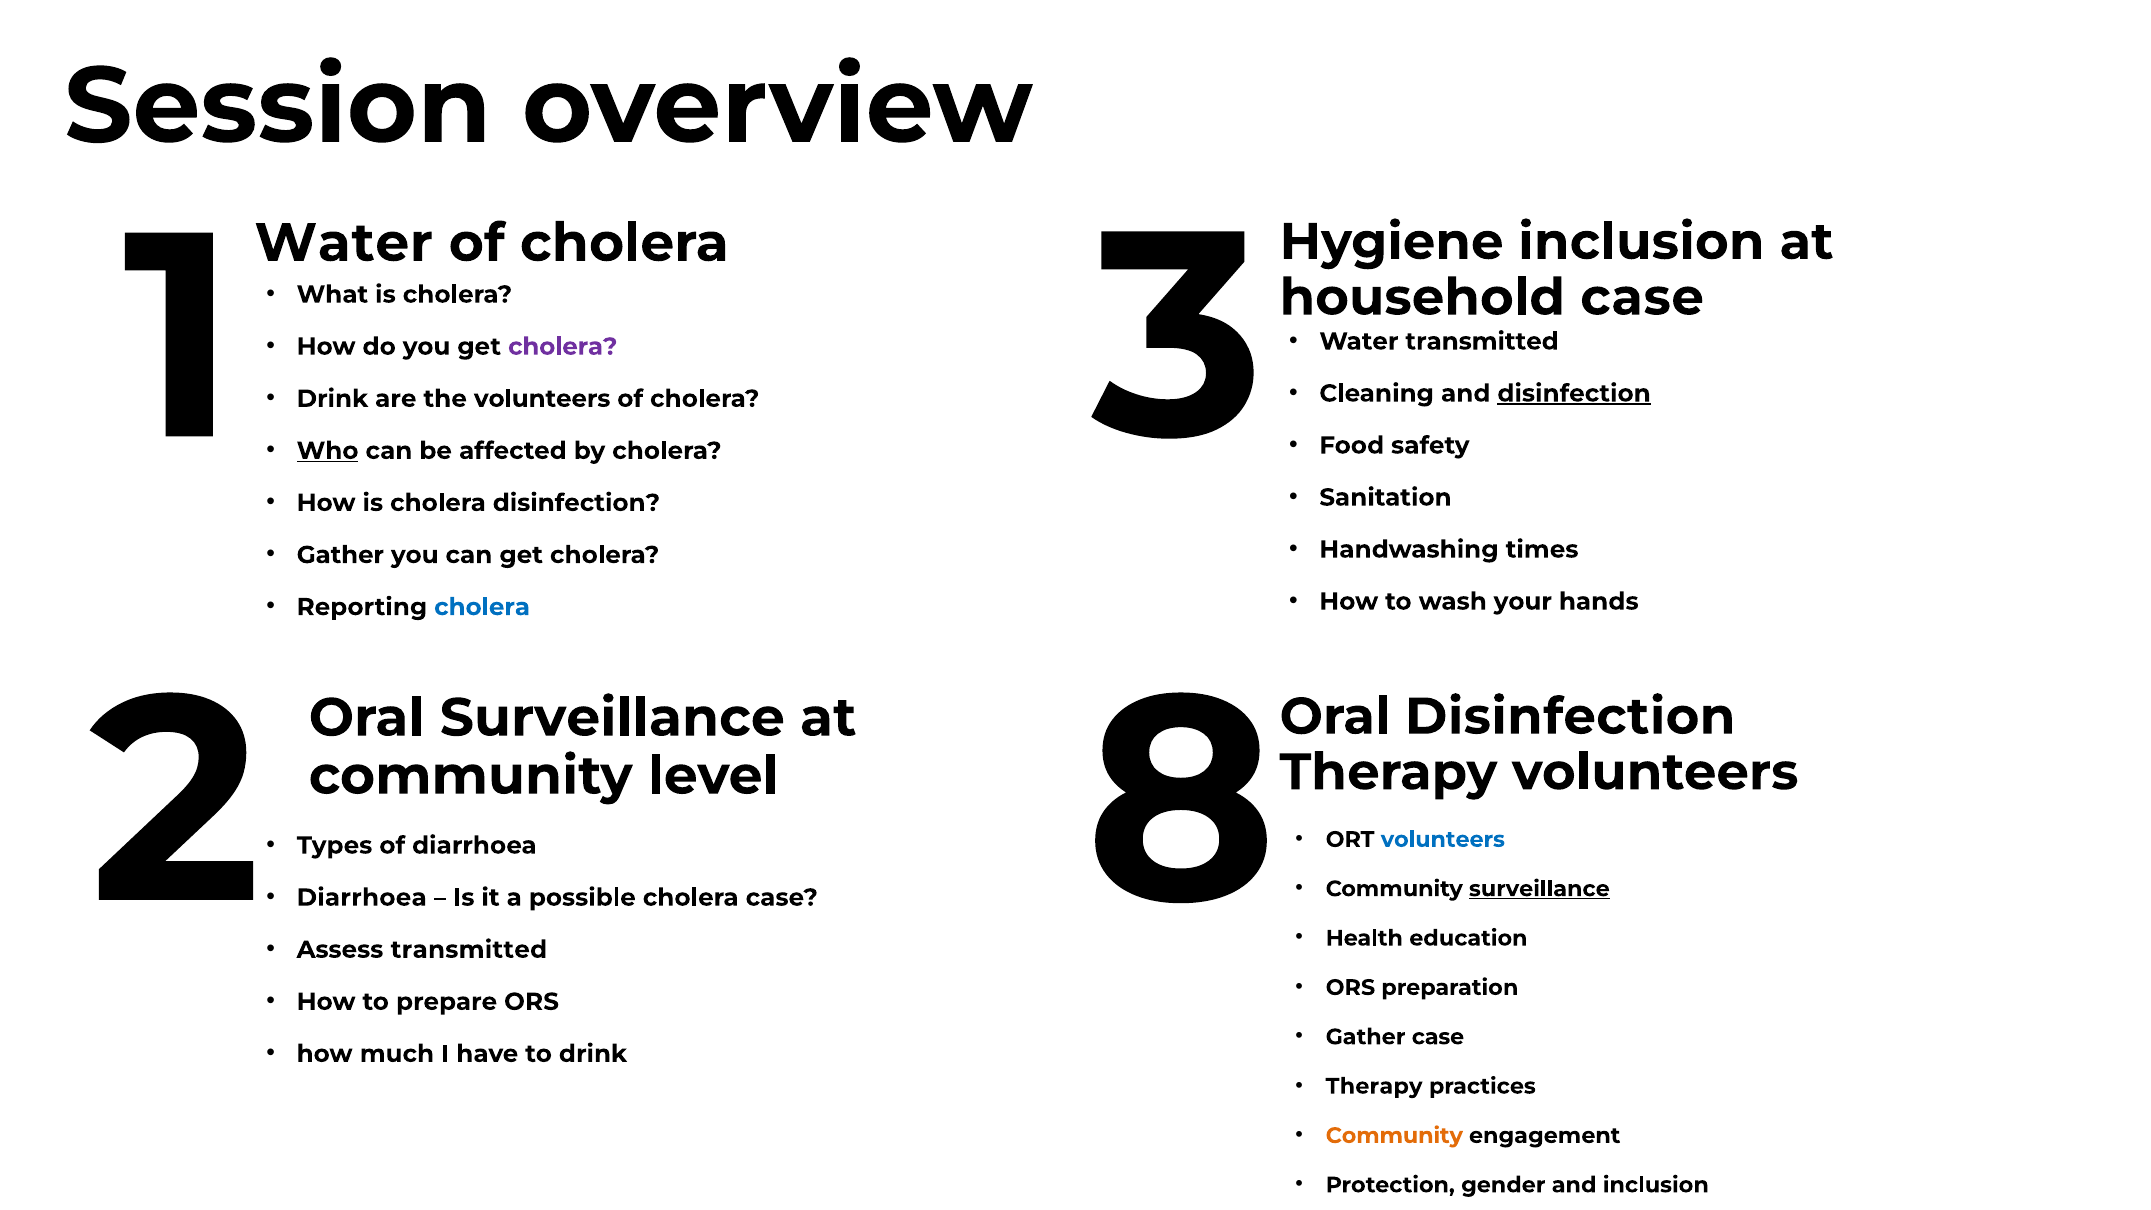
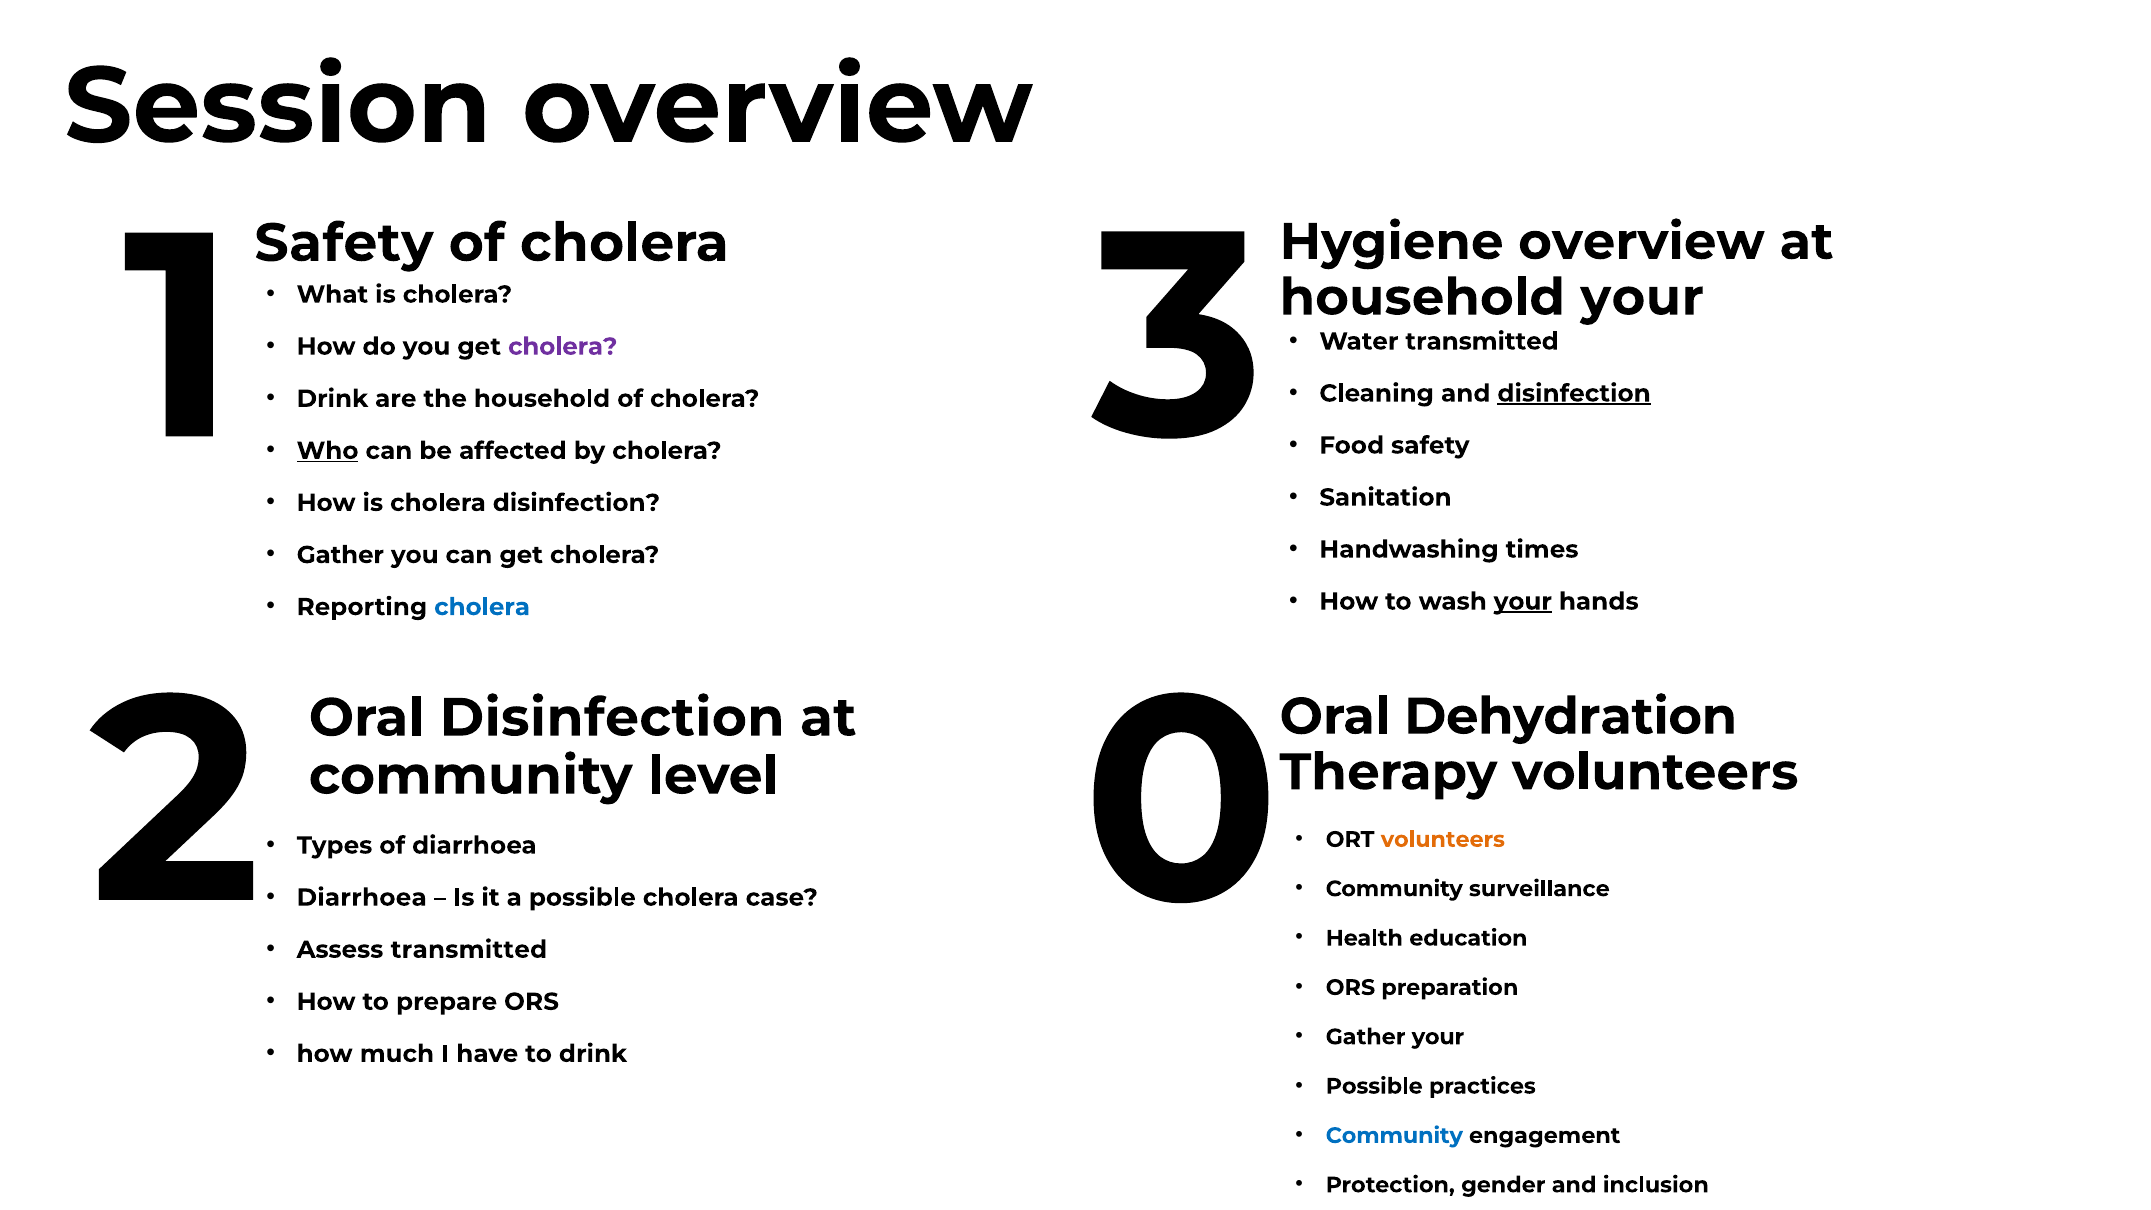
Hygiene inclusion: inclusion -> overview
Water at (344, 243): Water -> Safety
case at (1642, 298): case -> your
the volunteers: volunteers -> household
your at (1523, 601) underline: none -> present
Oral Disinfection: Disinfection -> Dehydration
Oral Surveillance: Surveillance -> Disinfection
8: 8 -> 0
volunteers at (1443, 839) colour: blue -> orange
surveillance at (1539, 889) underline: present -> none
Gather case: case -> your
Therapy at (1374, 1086): Therapy -> Possible
Community at (1394, 1136) colour: orange -> blue
